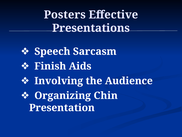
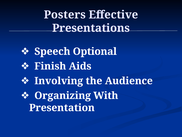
Sarcasm: Sarcasm -> Optional
Chin: Chin -> With
